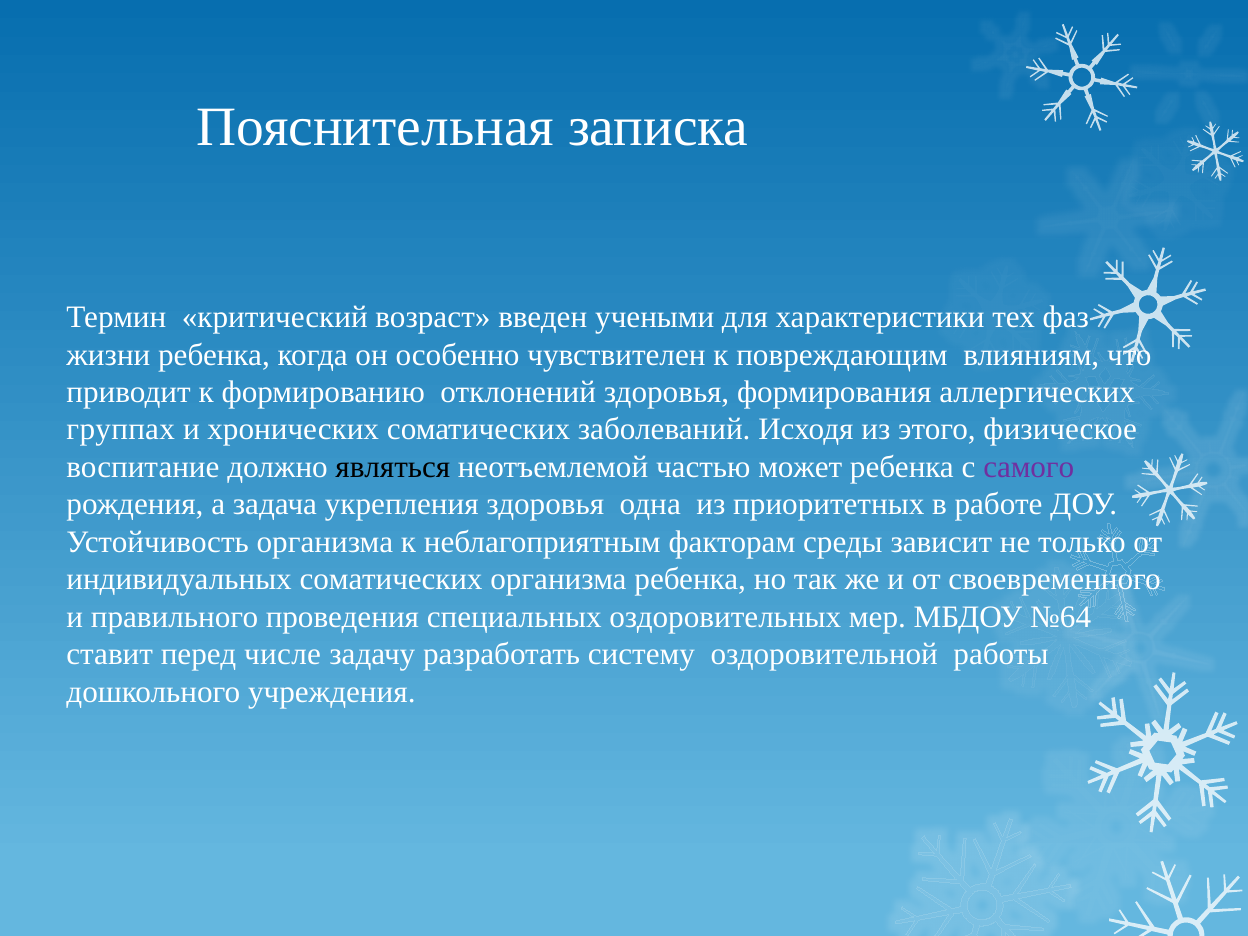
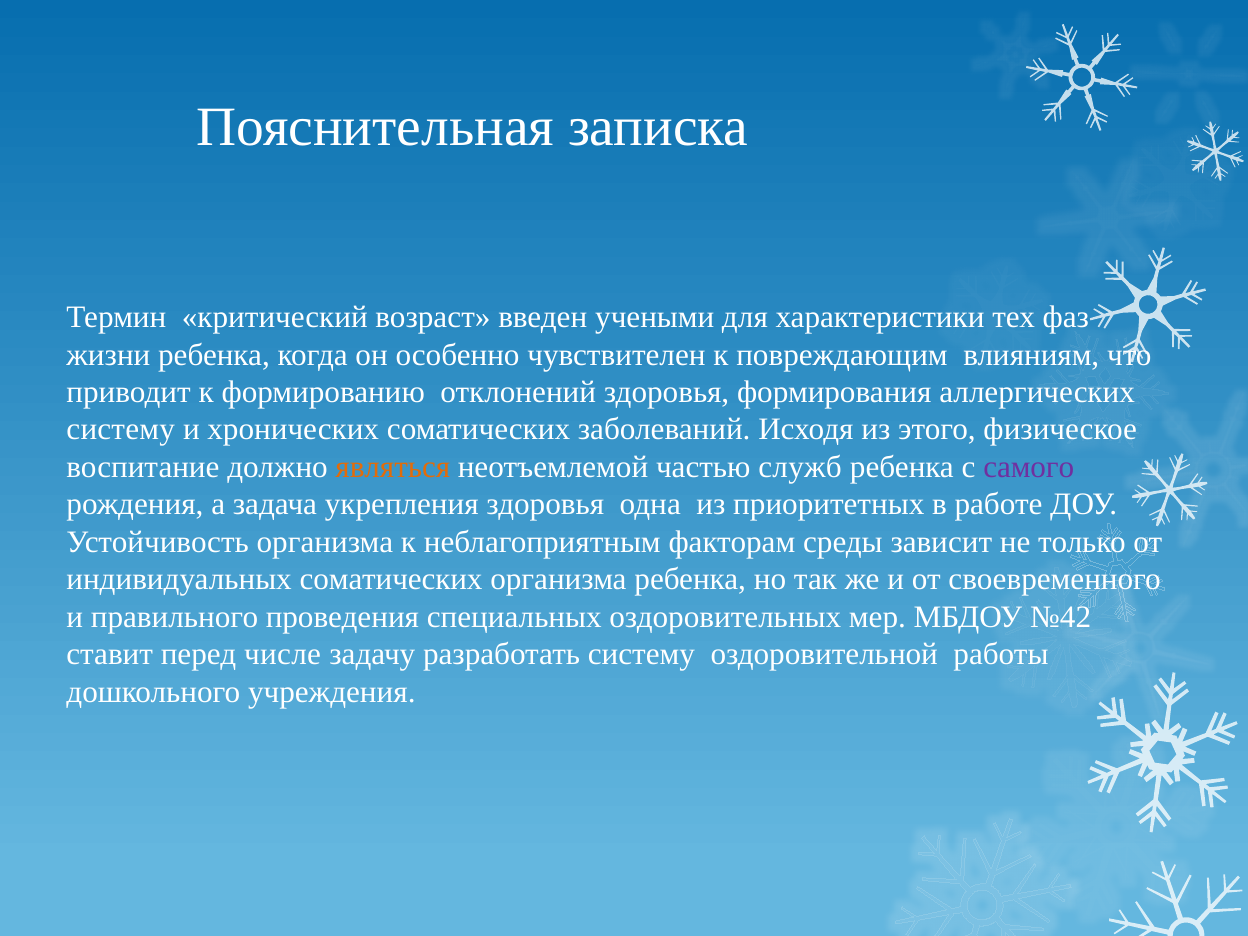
группах at (121, 430): группах -> систему
являться colour: black -> orange
может: может -> служб
№64: №64 -> №42
